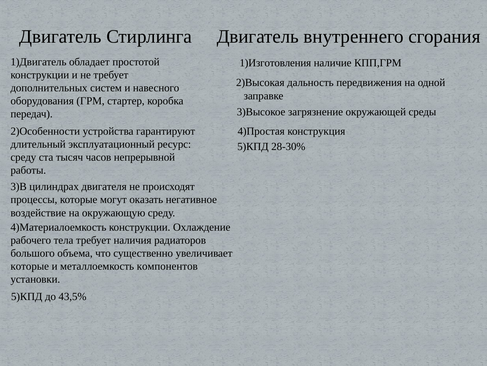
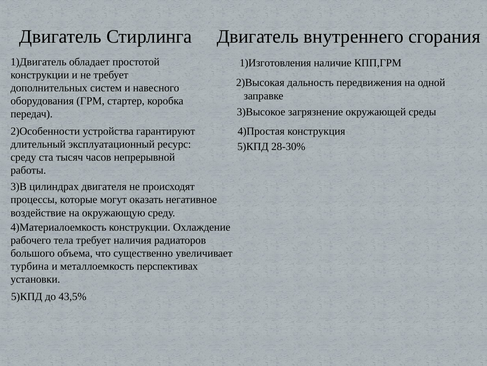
которые at (30, 266): которые -> турбина
компонентов: компонентов -> перспективах
